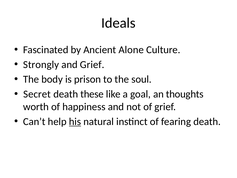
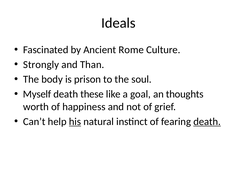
Alone: Alone -> Rome
and Grief: Grief -> Than
Secret: Secret -> Myself
death at (207, 121) underline: none -> present
